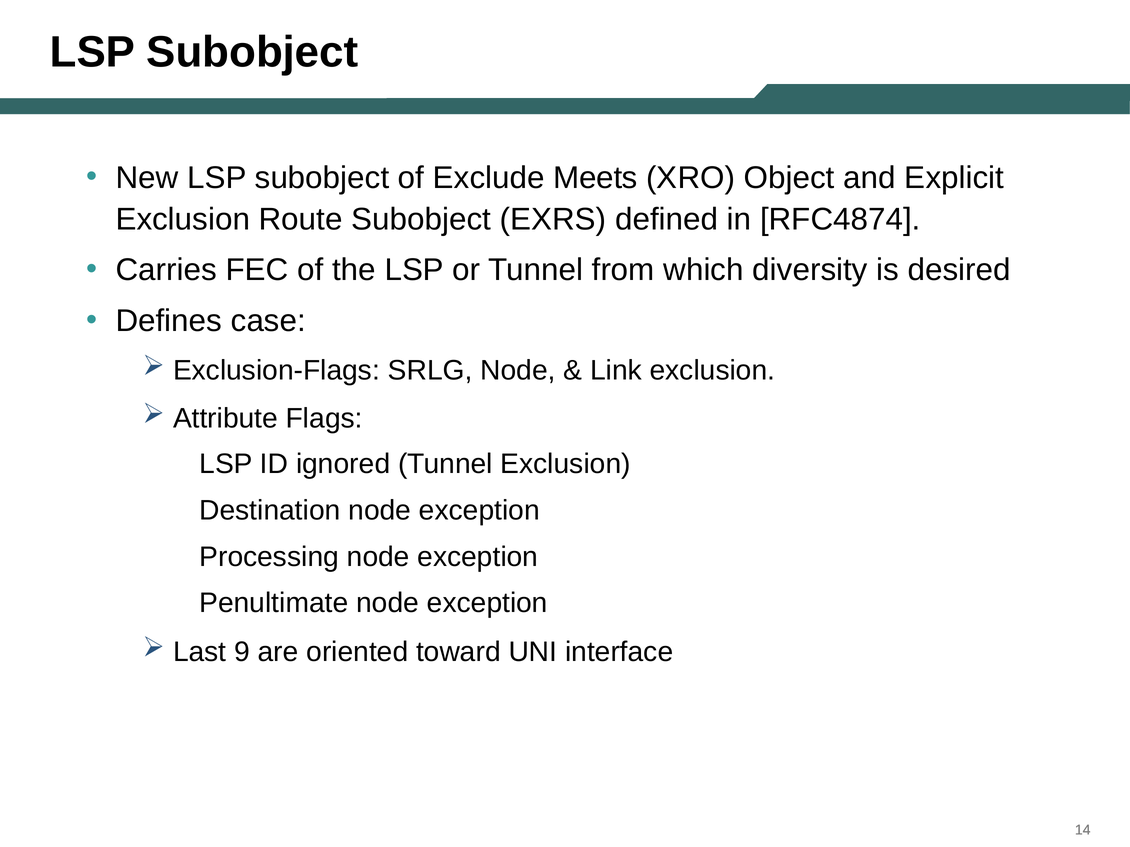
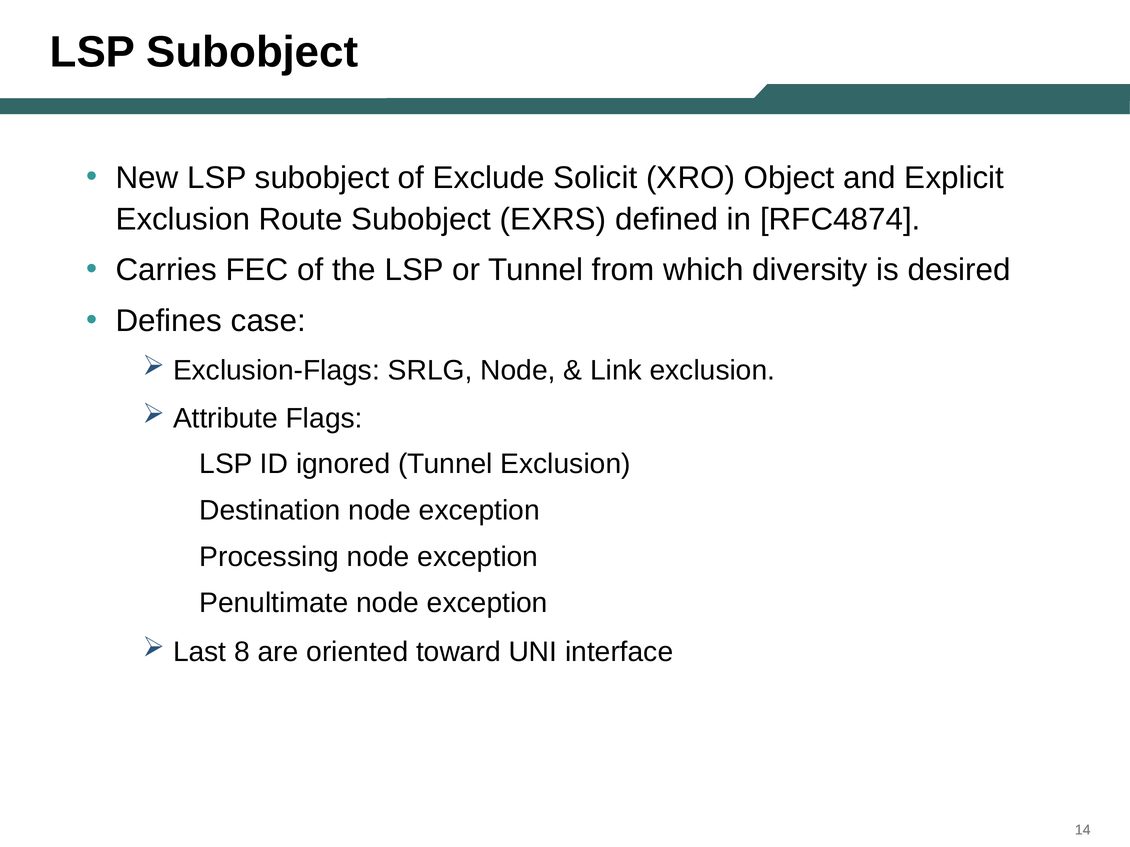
Meets: Meets -> Solicit
9: 9 -> 8
